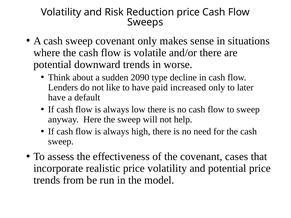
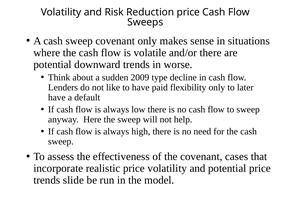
2090: 2090 -> 2009
increased: increased -> flexibility
from: from -> slide
